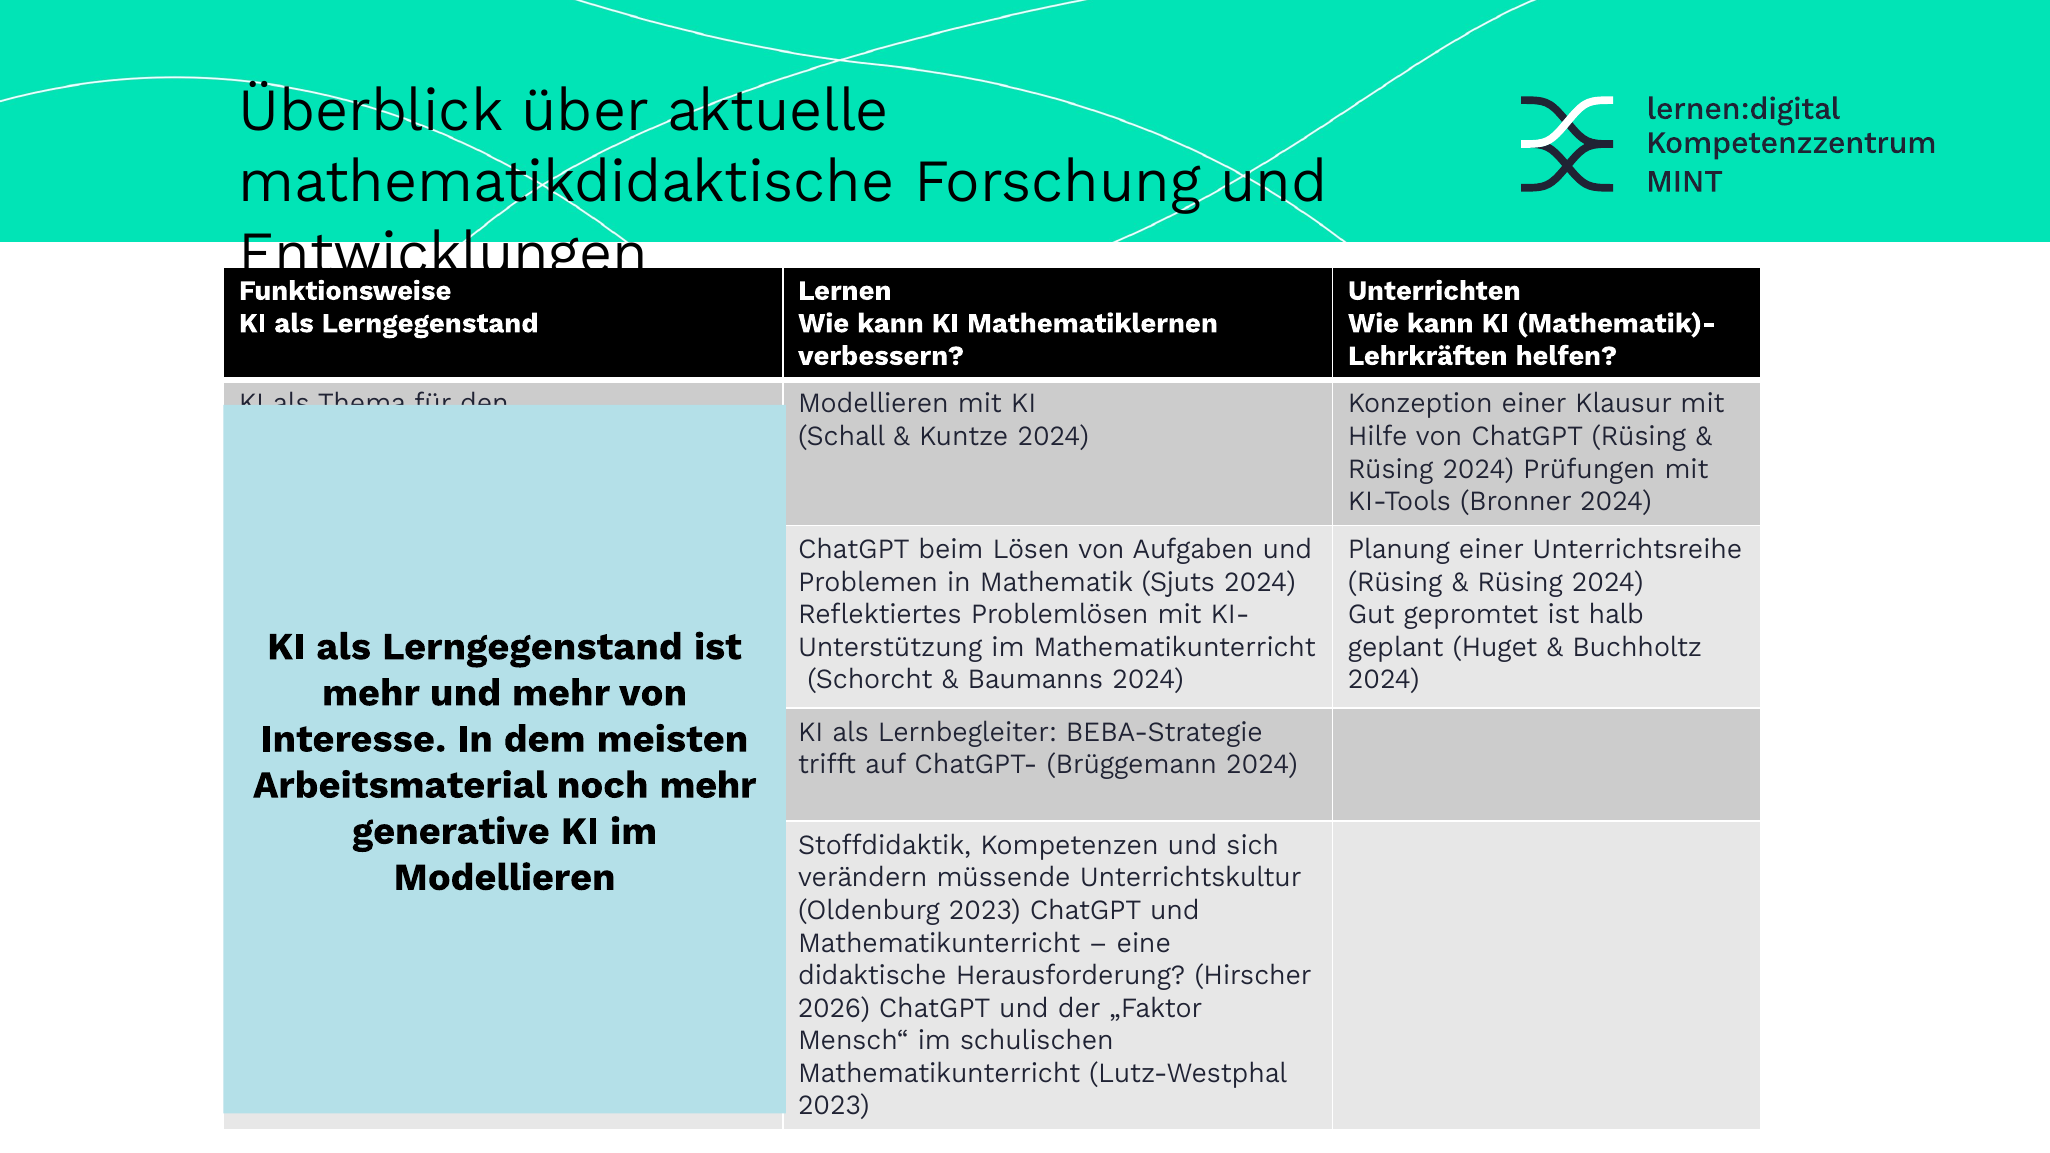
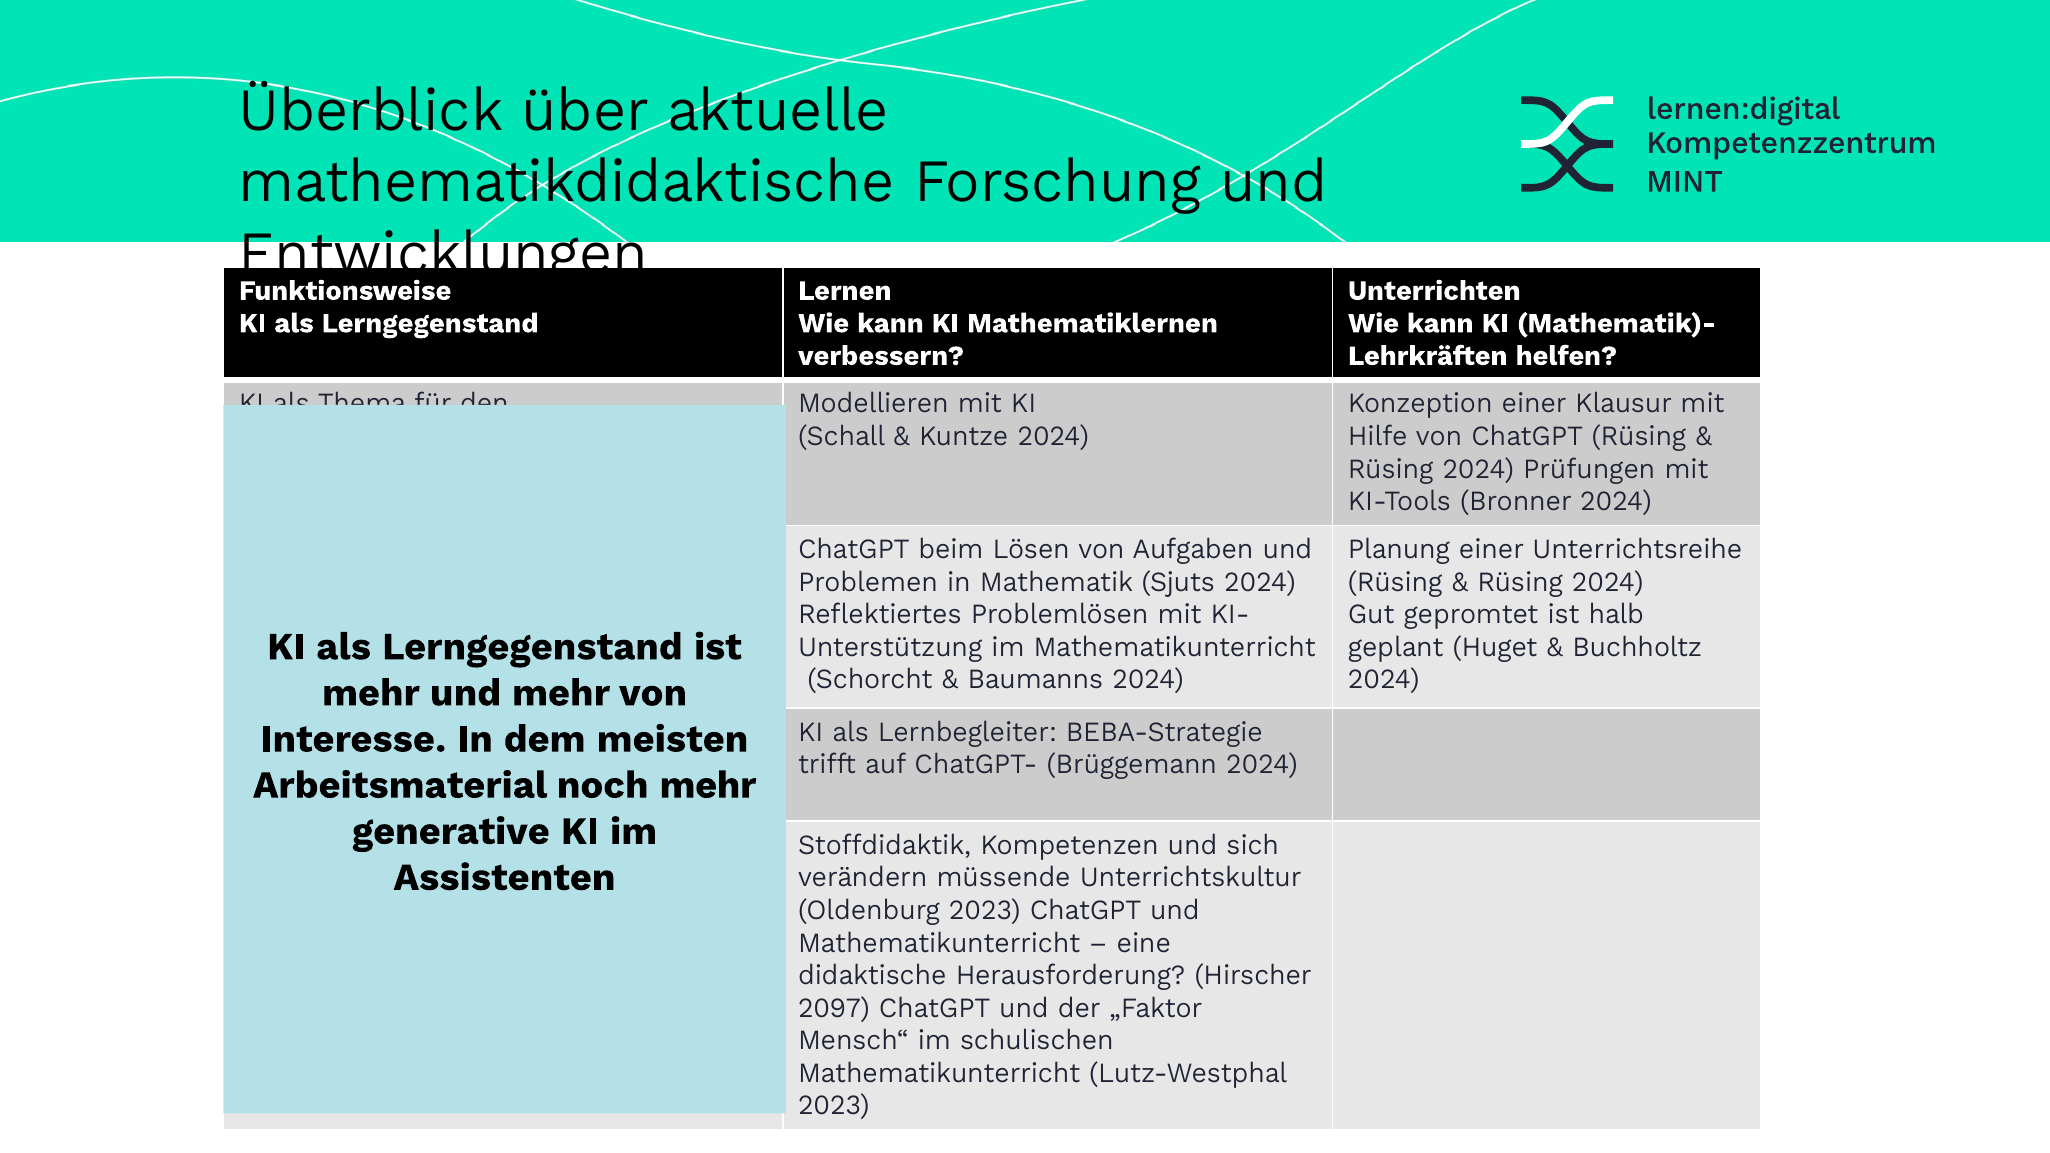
Modellieren at (505, 877): Modellieren -> Assistenten
2026: 2026 -> 2097
